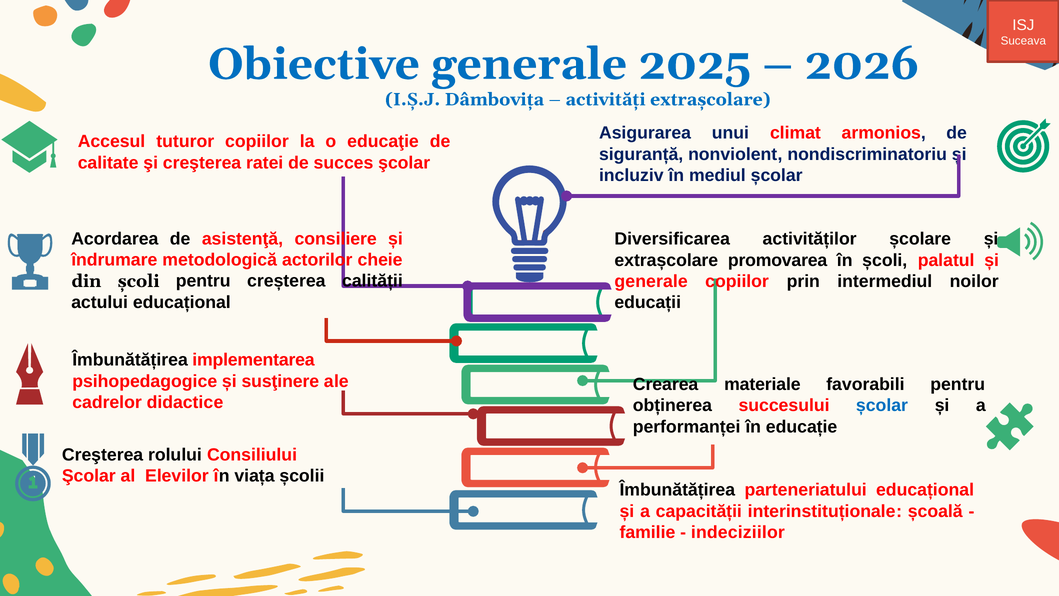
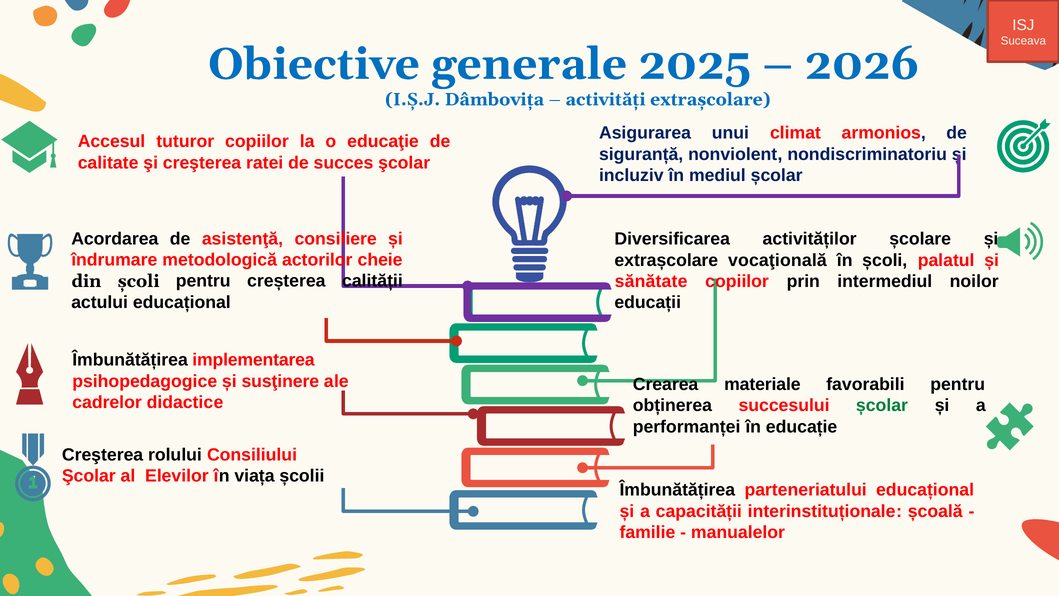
promovarea: promovarea -> vocaţională
generale at (651, 281): generale -> sănătate
școlar at (882, 405) colour: blue -> green
indeciziilor: indeciziilor -> manualelor
